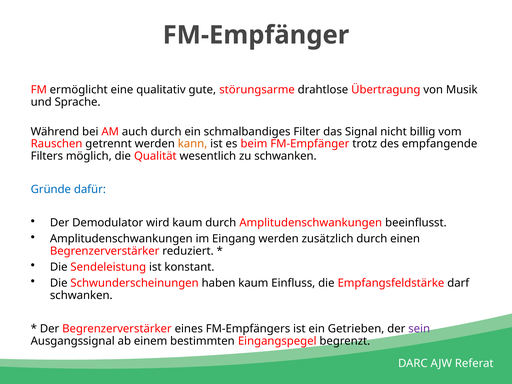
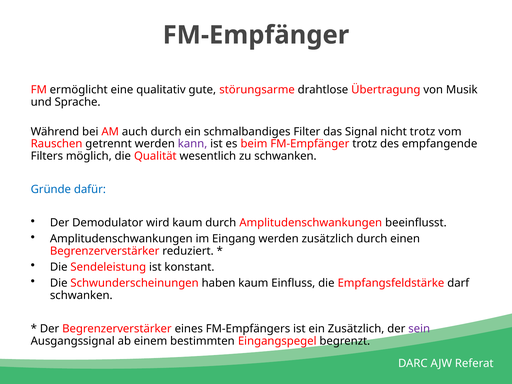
nicht billig: billig -> trotz
kann colour: orange -> purple
ein Getrieben: Getrieben -> Zusätzlich
